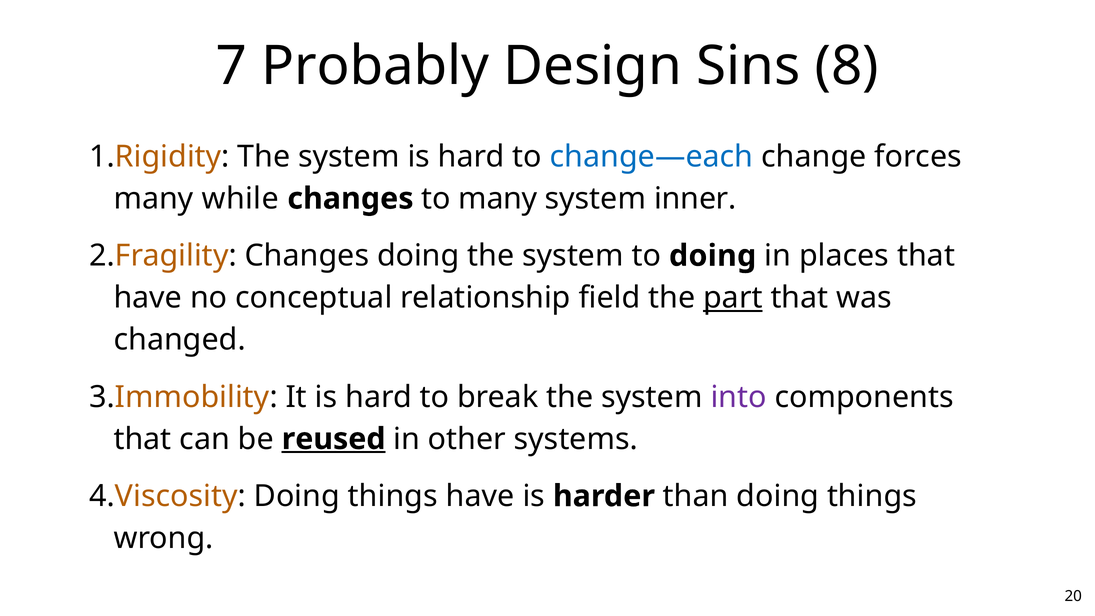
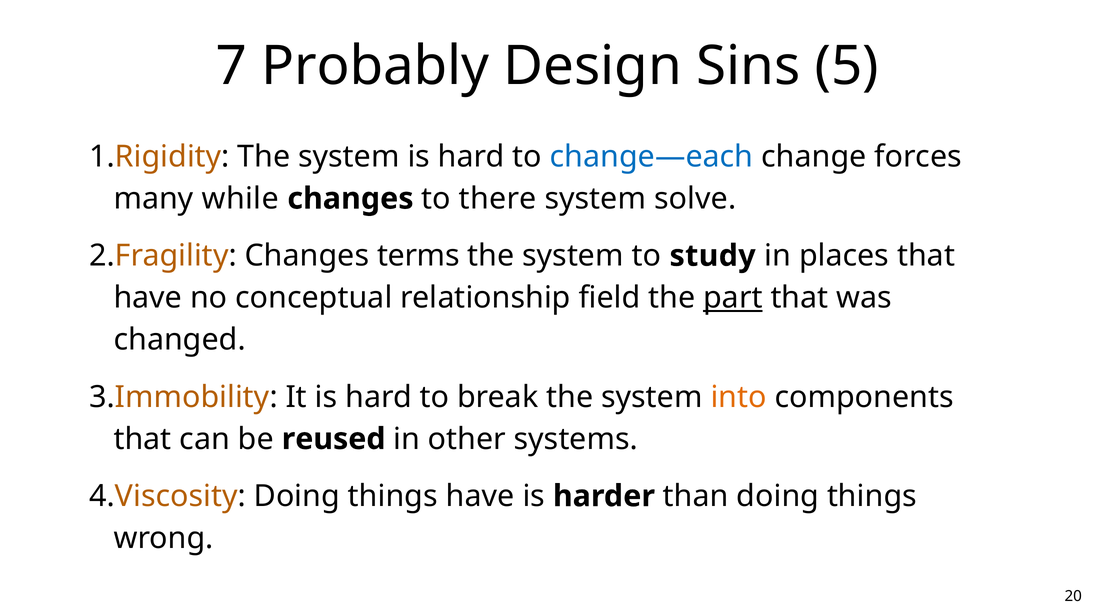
8: 8 -> 5
to many: many -> there
inner: inner -> solve
Changes doing: doing -> terms
to doing: doing -> study
into colour: purple -> orange
reused underline: present -> none
